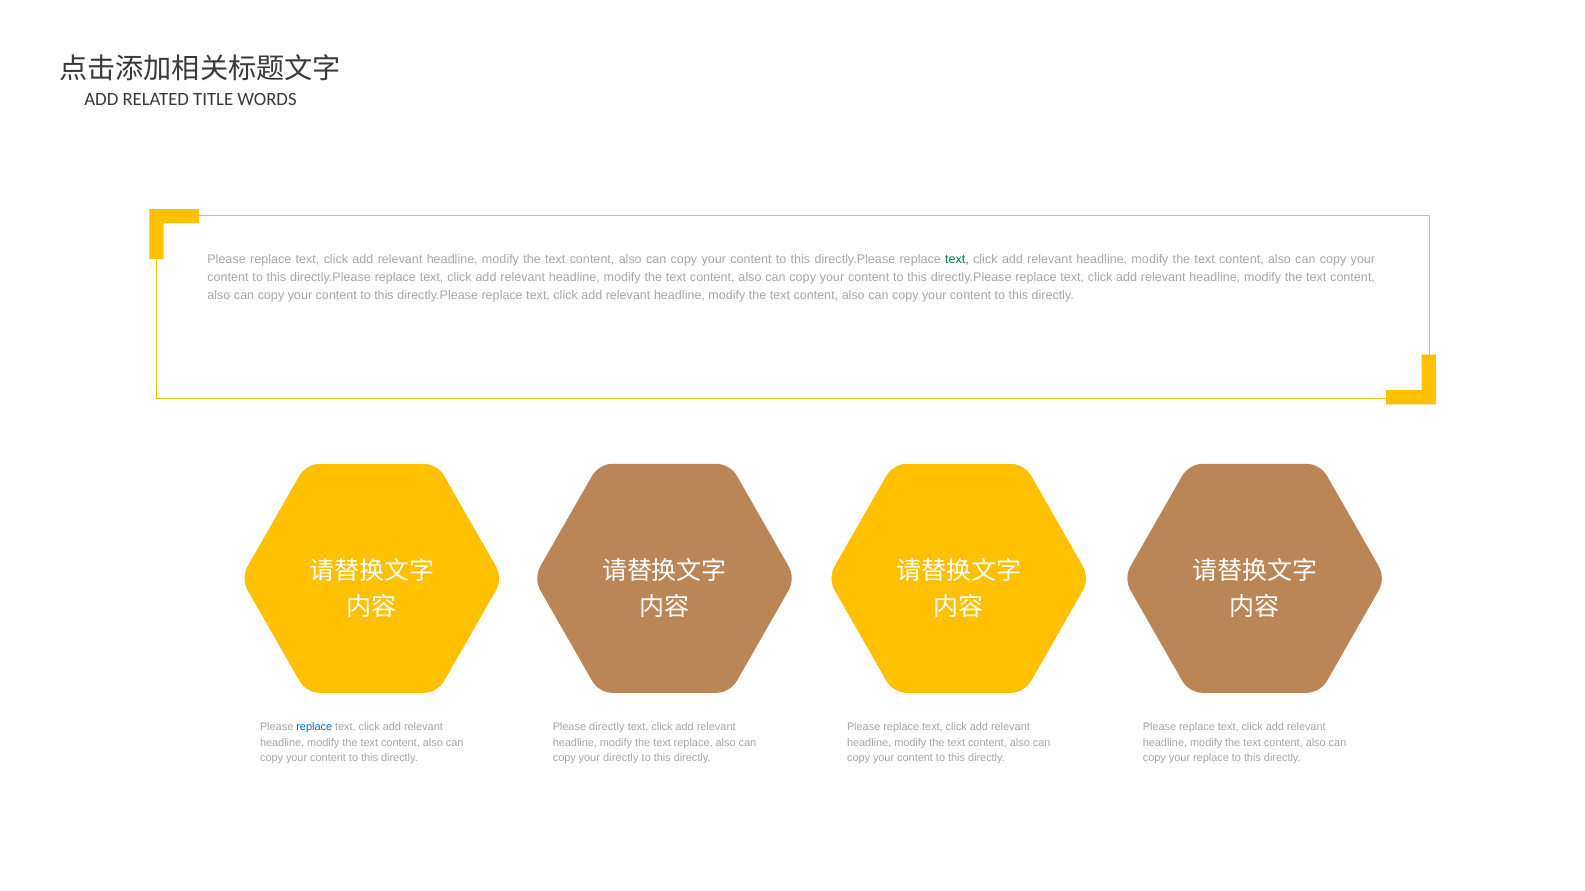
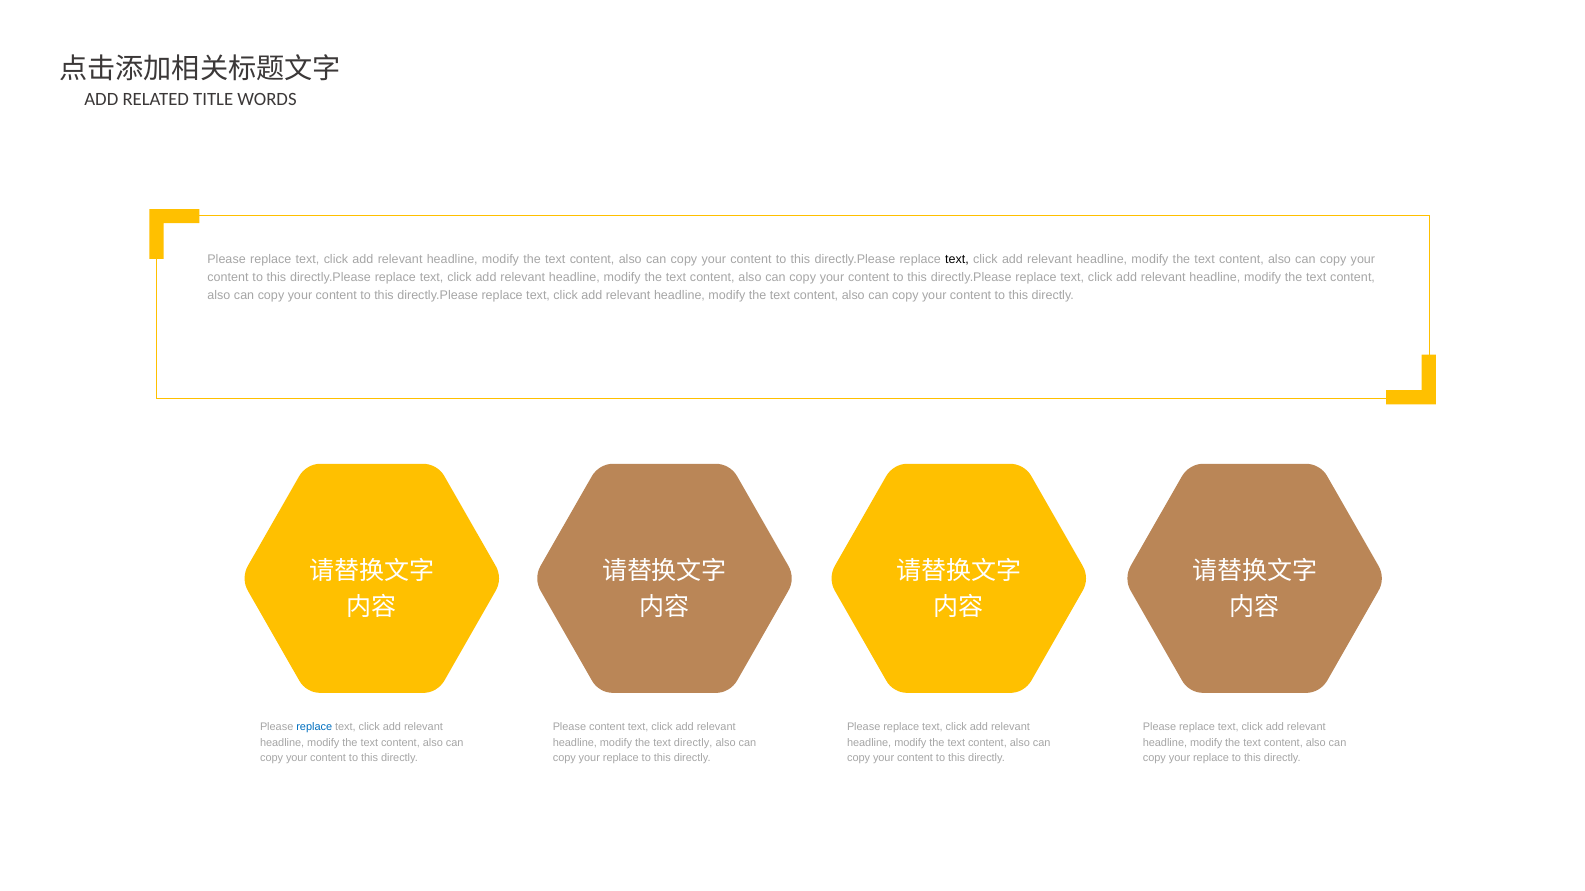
text at (957, 260) colour: green -> black
Please directly: directly -> content
text replace: replace -> directly
directly at (621, 759): directly -> replace
